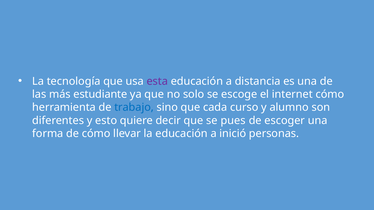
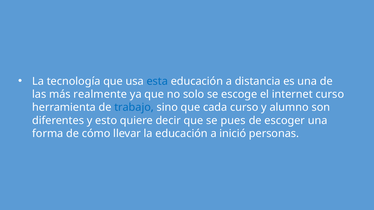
esta colour: purple -> blue
estudiante: estudiante -> realmente
internet cómo: cómo -> curso
